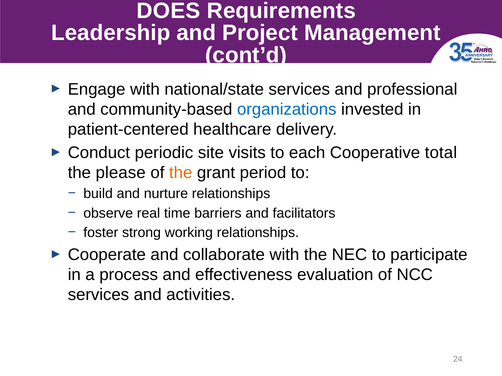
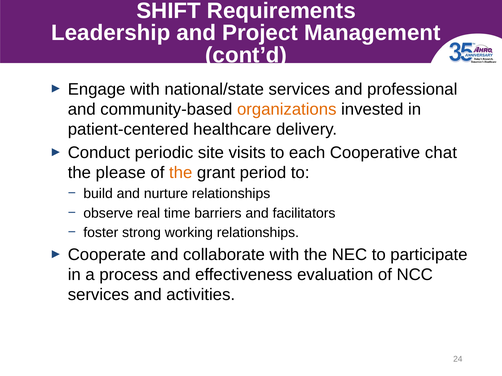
DOES: DOES -> SHIFT
organizations colour: blue -> orange
total: total -> chat
